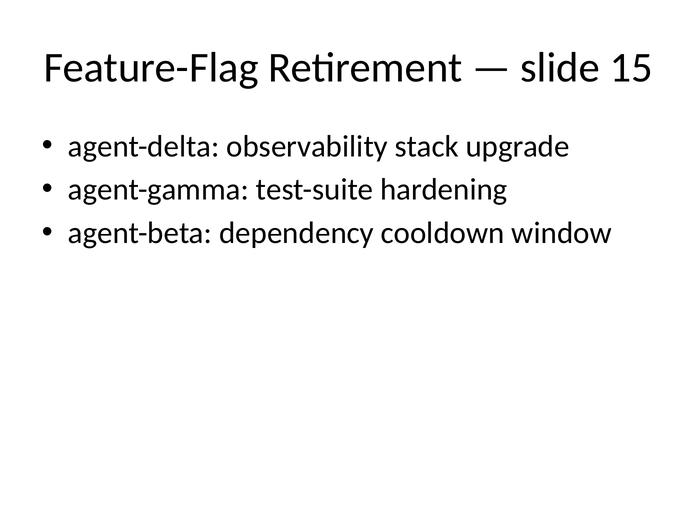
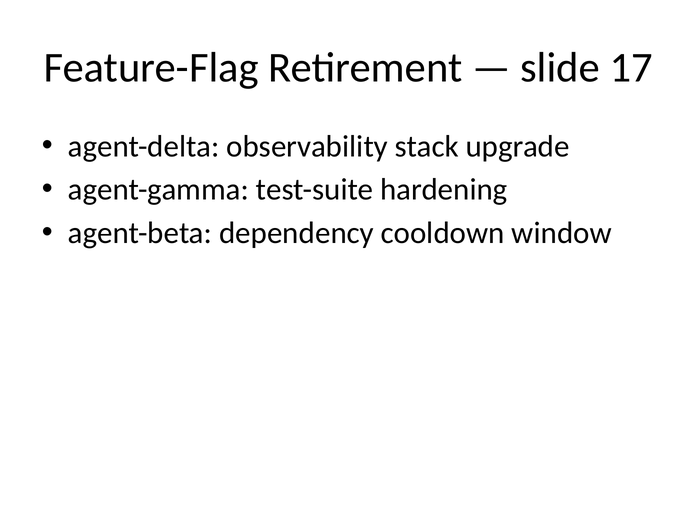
15: 15 -> 17
